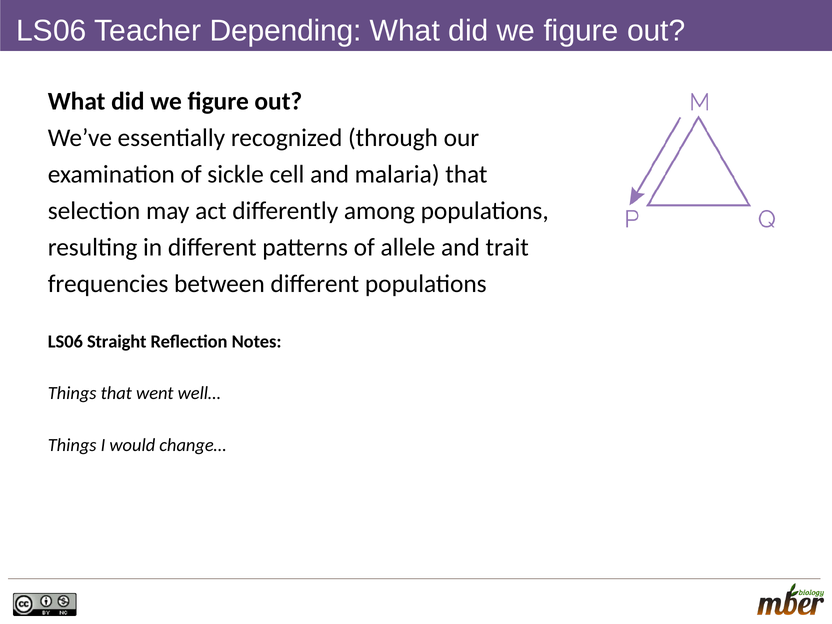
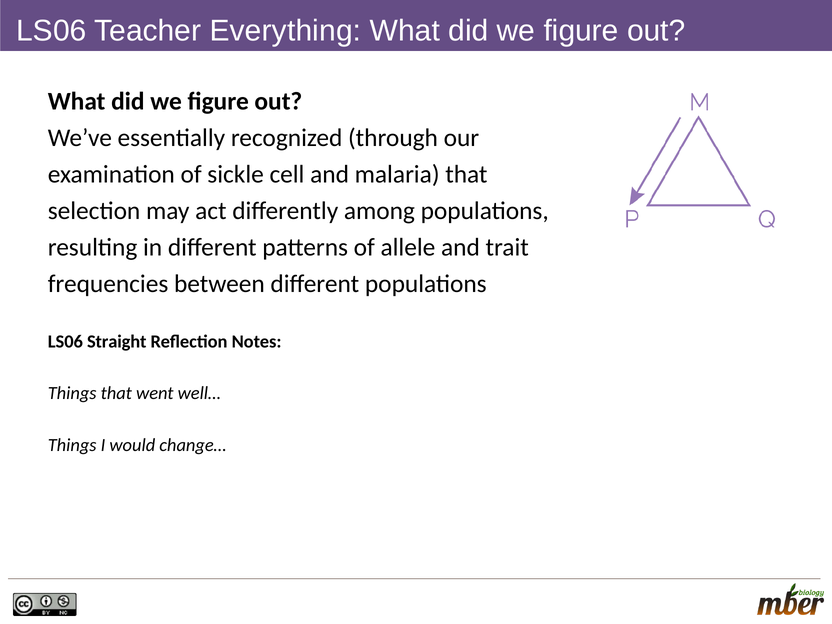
Depending: Depending -> Everything
